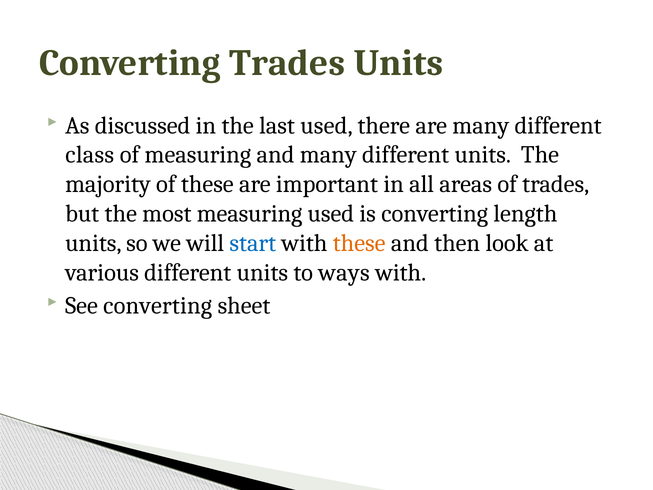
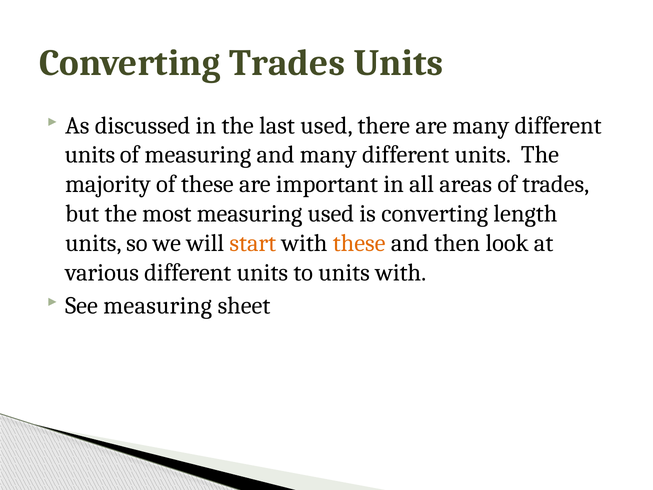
class at (90, 155): class -> units
start colour: blue -> orange
to ways: ways -> units
See converting: converting -> measuring
